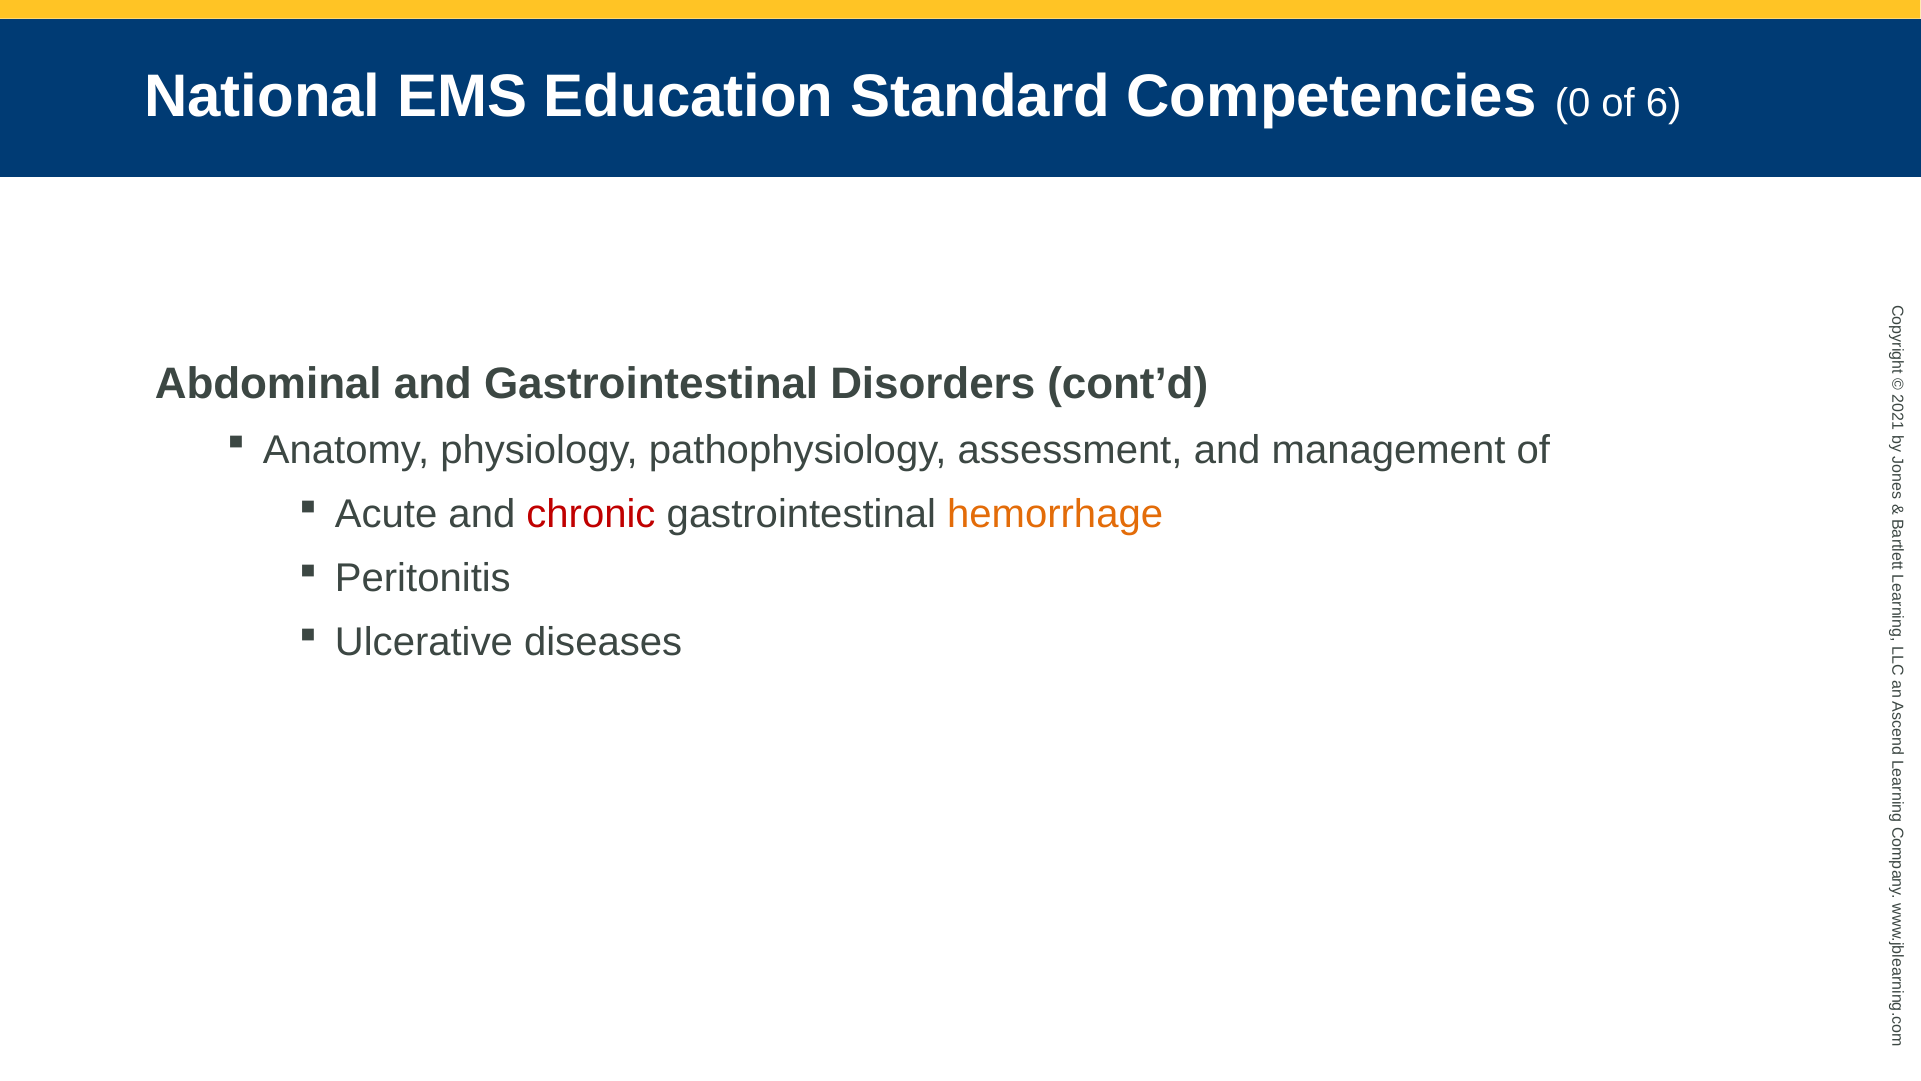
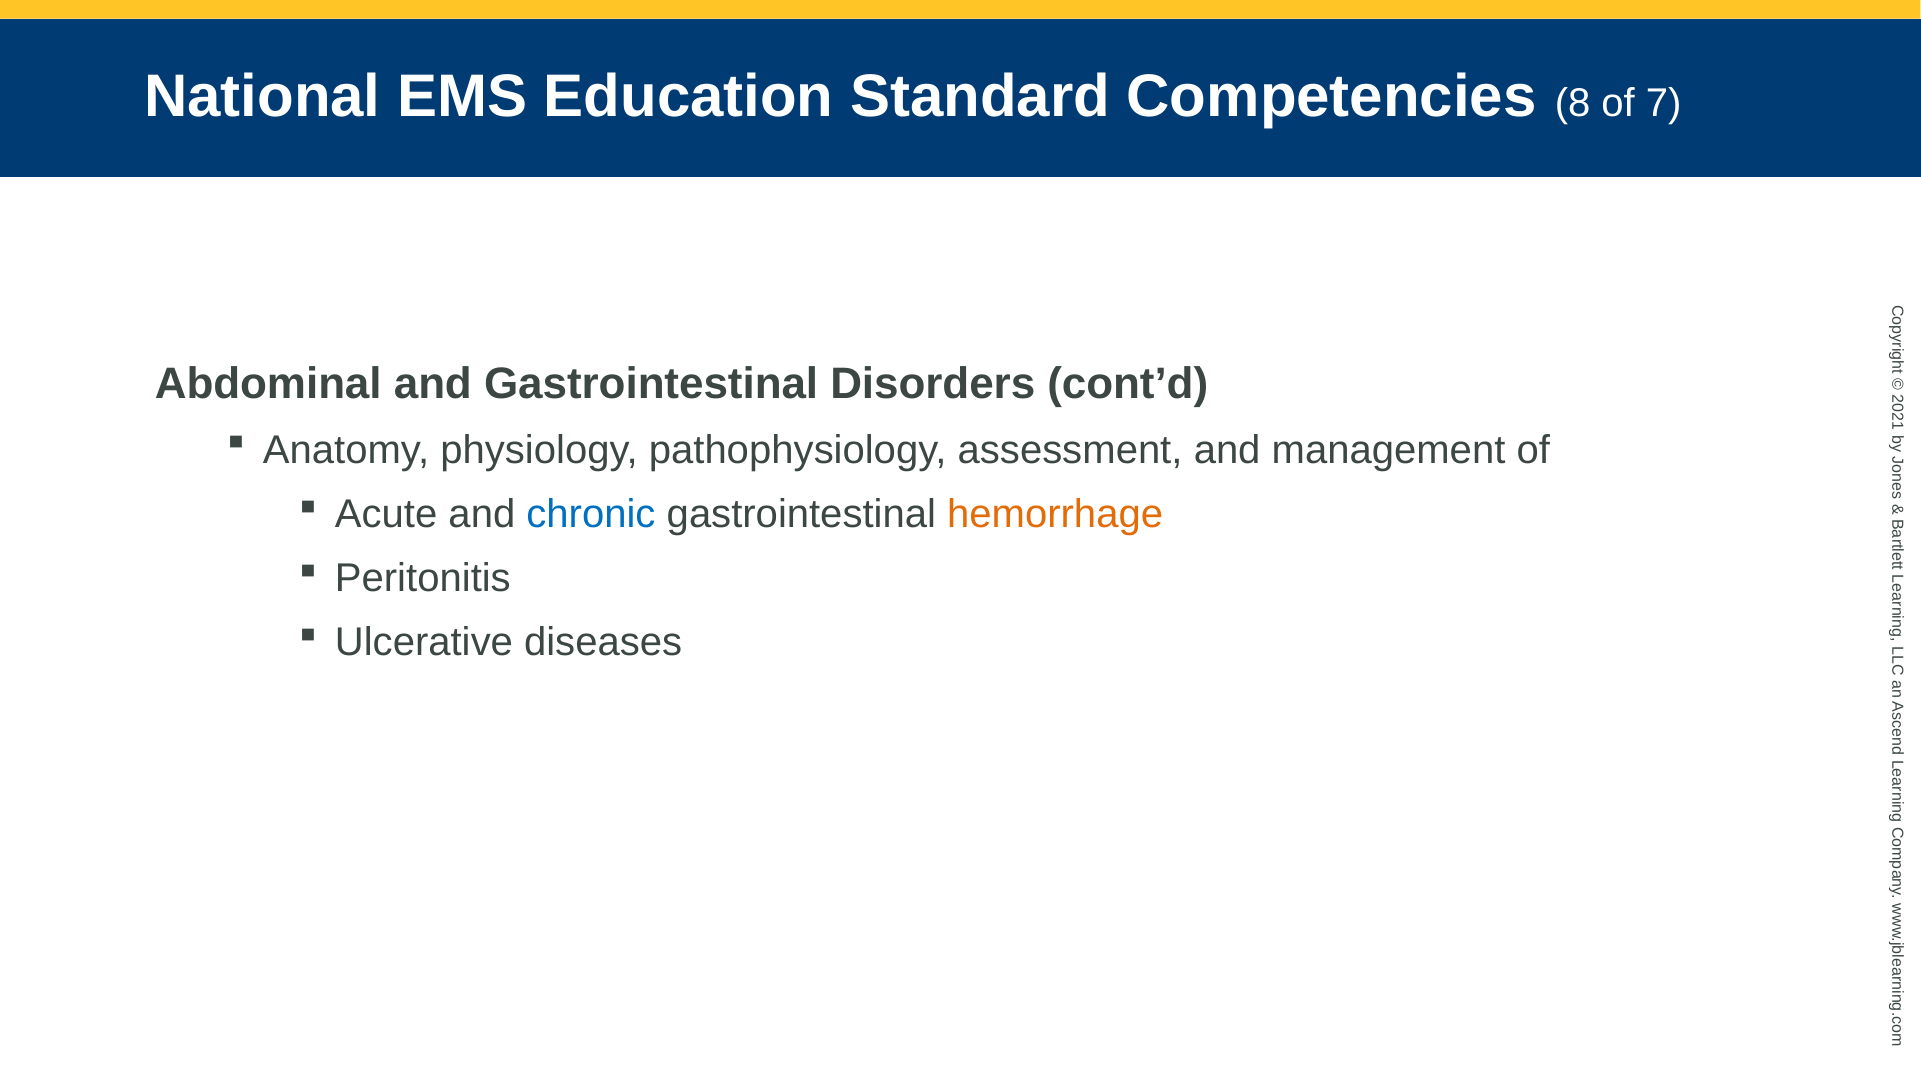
Competencies 0: 0 -> 8
6: 6 -> 7
chronic colour: red -> blue
